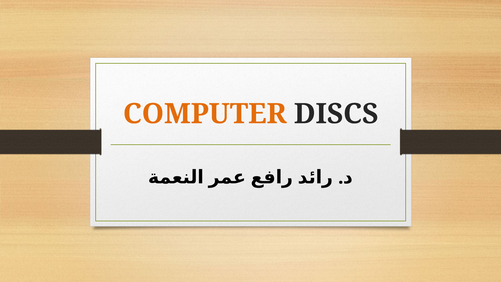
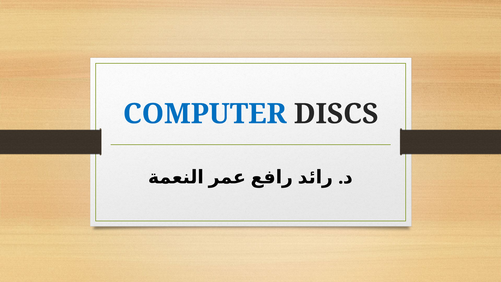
COMPUTER colour: orange -> blue
